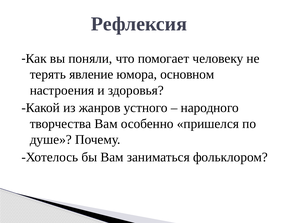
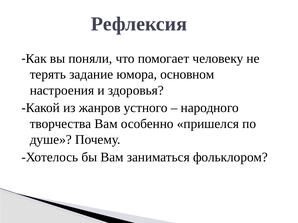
явление: явление -> задание
